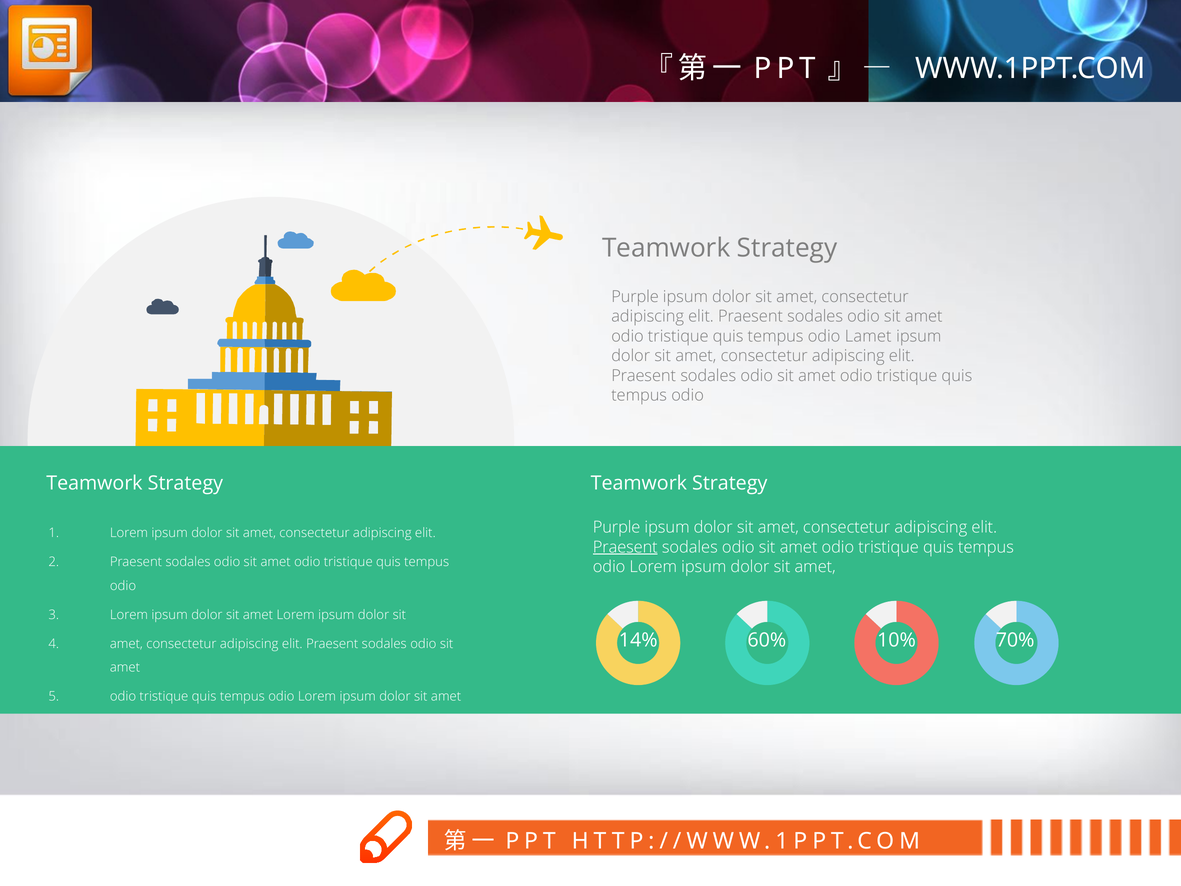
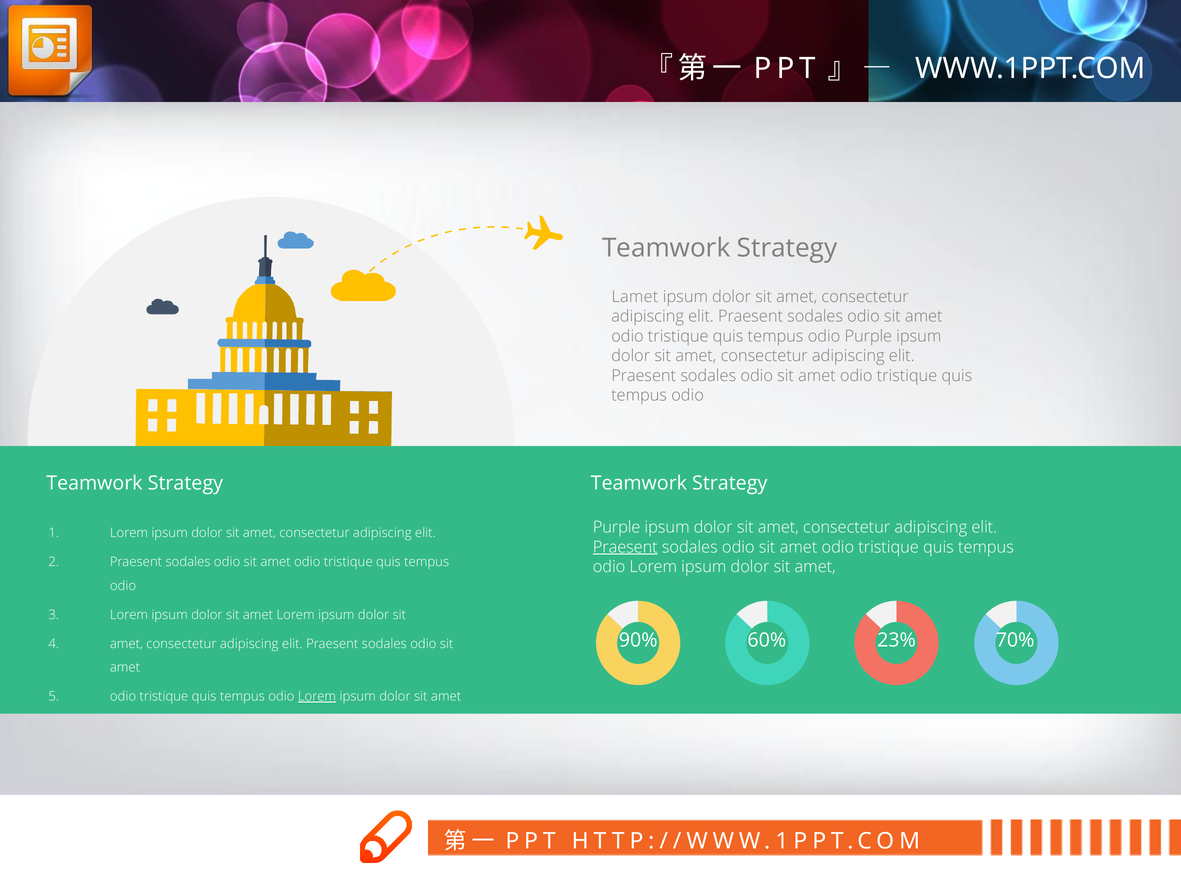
Purple at (635, 297): Purple -> Lamet
odio Lamet: Lamet -> Purple
14%: 14% -> 90%
10%: 10% -> 23%
Lorem at (317, 696) underline: none -> present
